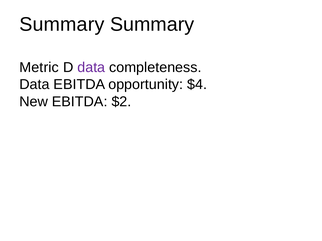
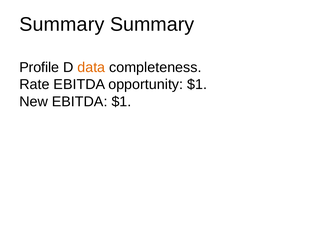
Metric: Metric -> Profile
data at (91, 68) colour: purple -> orange
Data at (34, 85): Data -> Rate
opportunity $4: $4 -> $1
EBITDA $2: $2 -> $1
